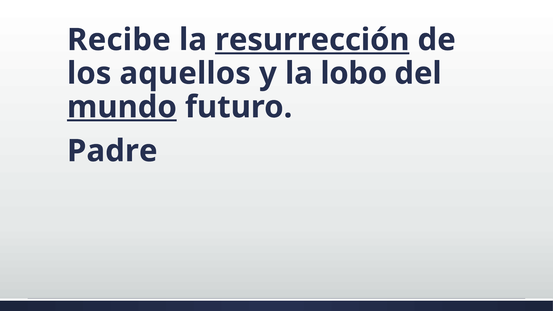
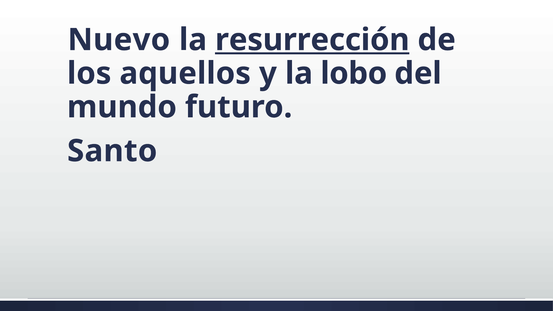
Recibe: Recibe -> Nuevo
mundo underline: present -> none
Padre: Padre -> Santo
